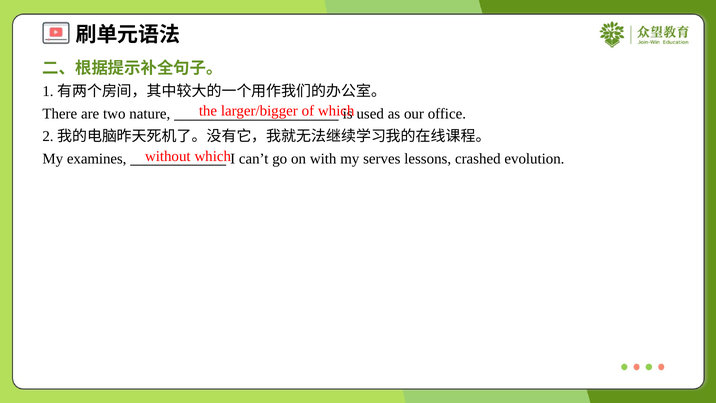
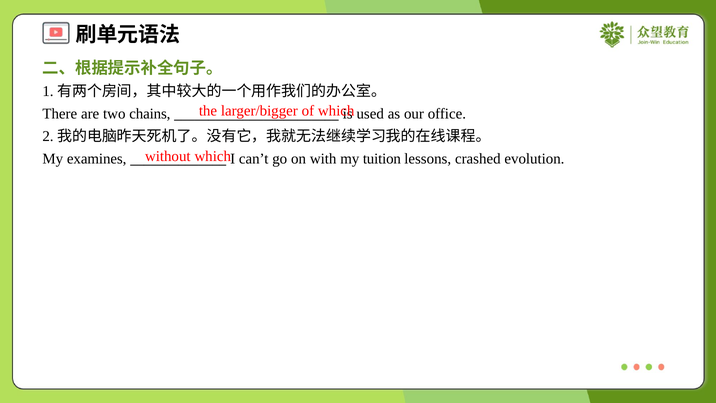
nature: nature -> chains
serves: serves -> tuition
